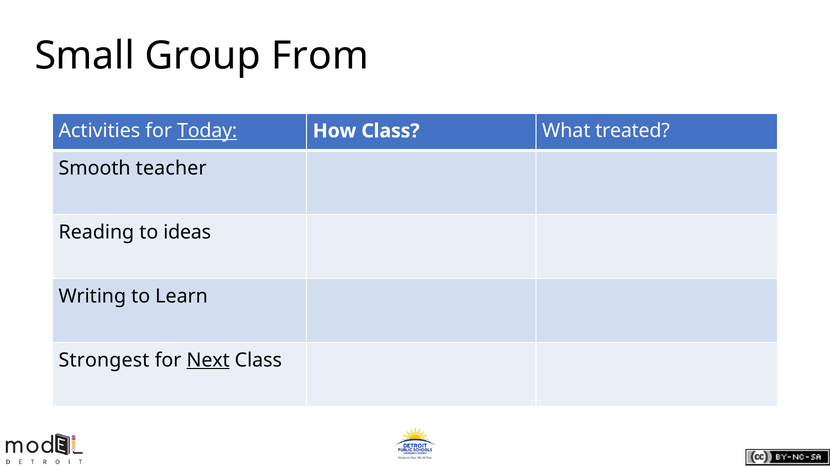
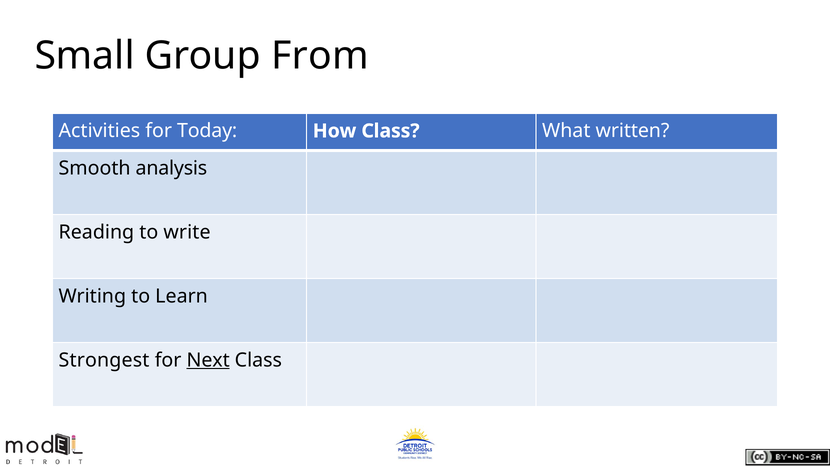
Today underline: present -> none
treated: treated -> written
teacher: teacher -> analysis
ideas: ideas -> write
